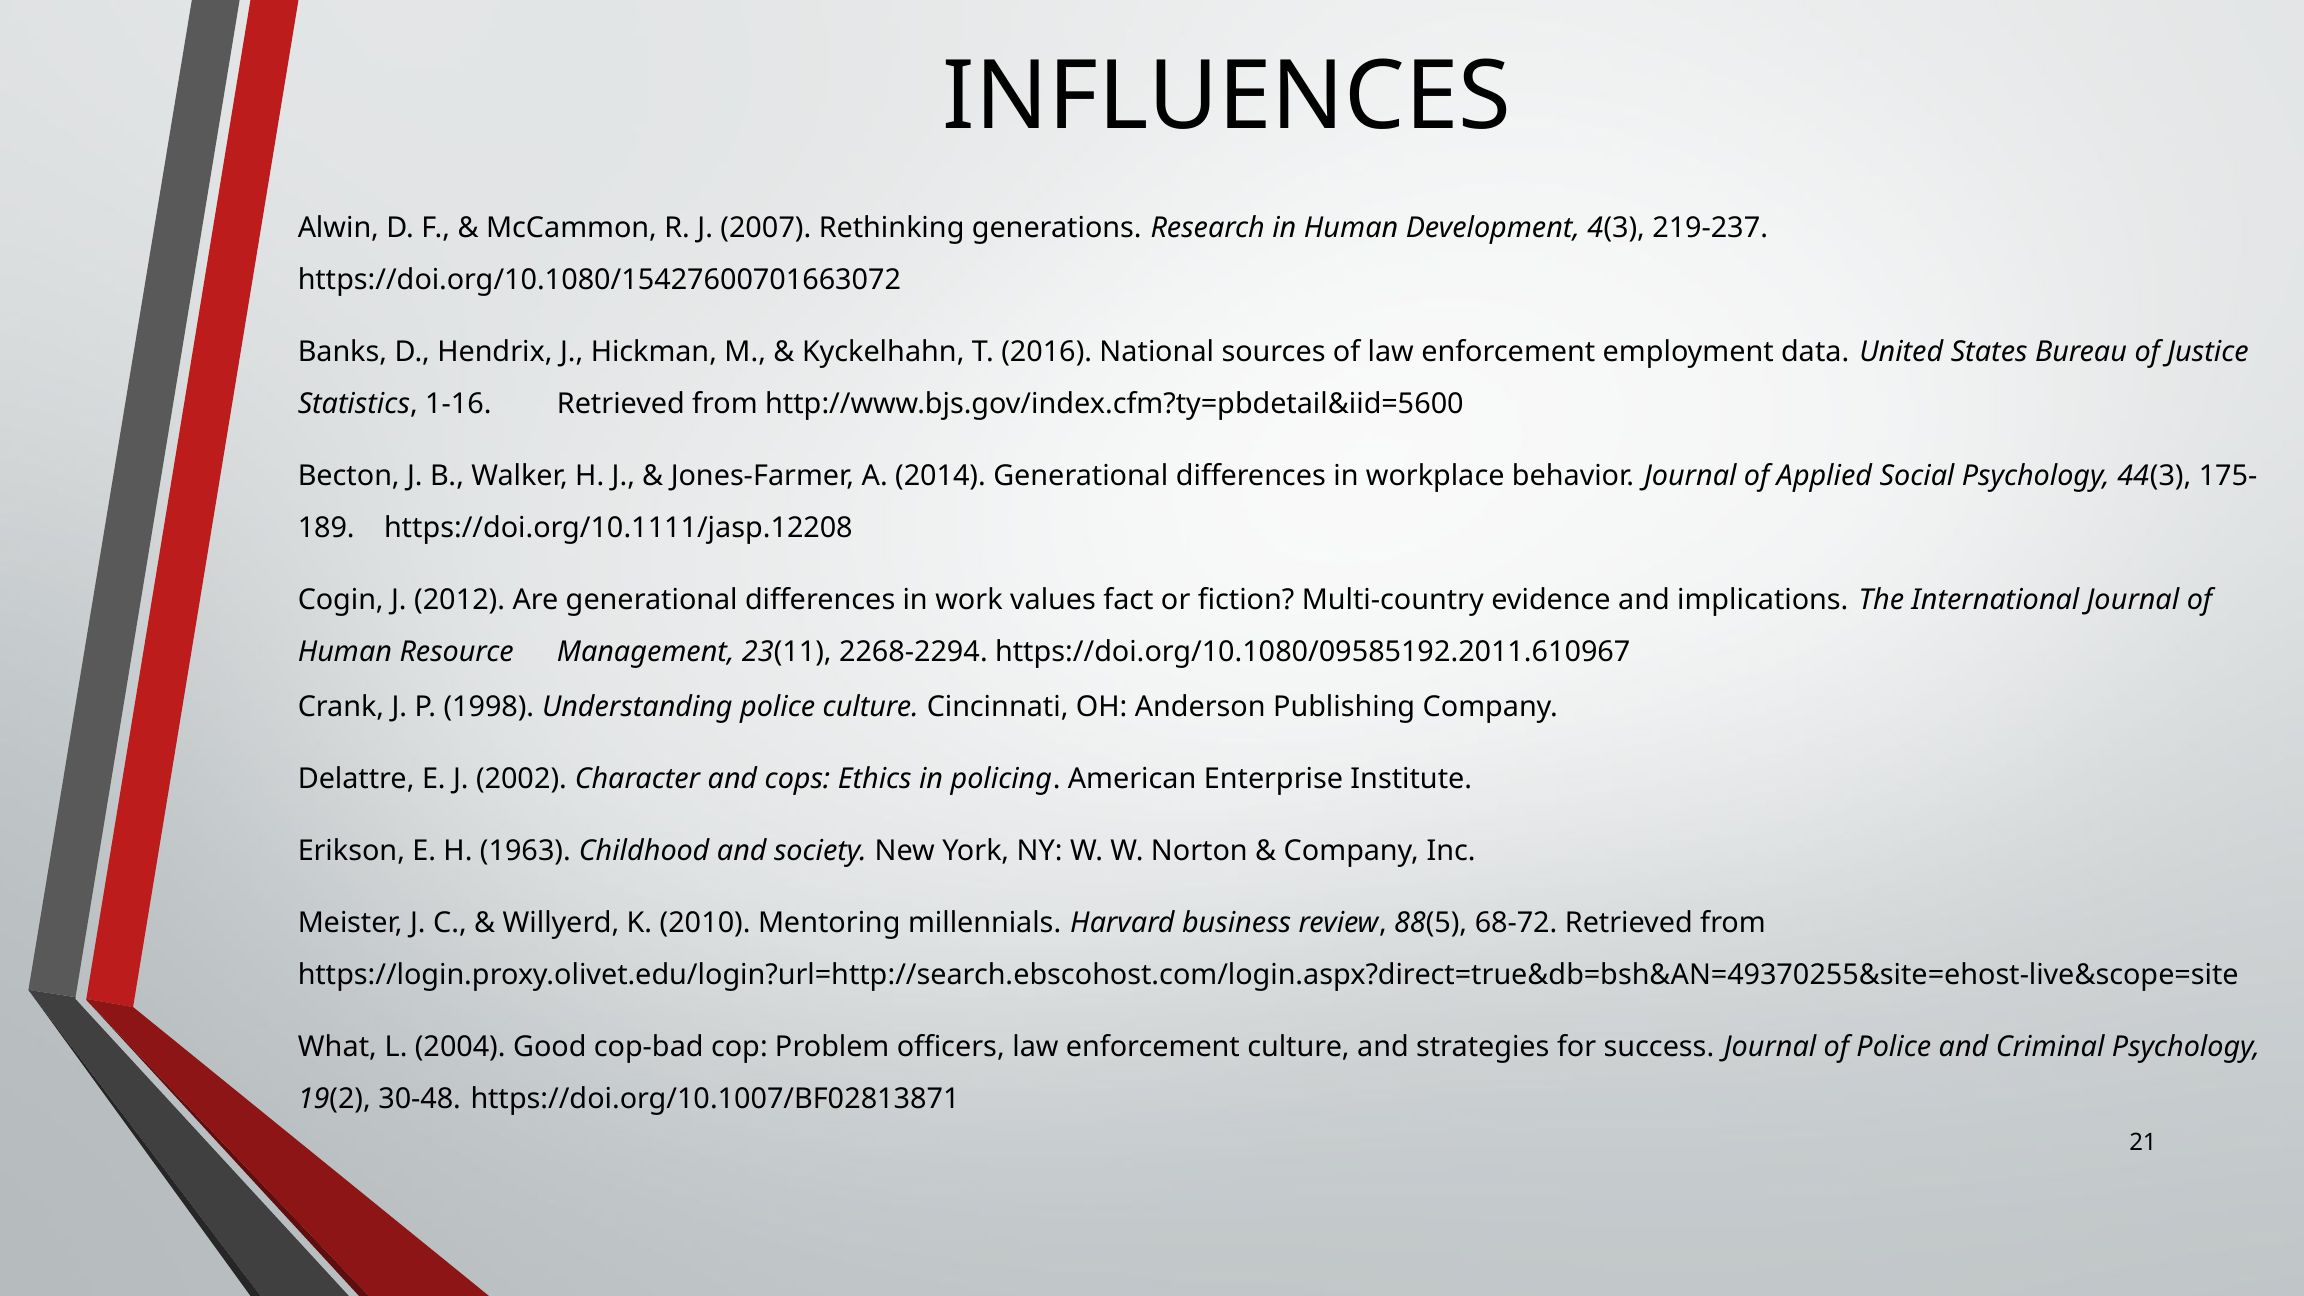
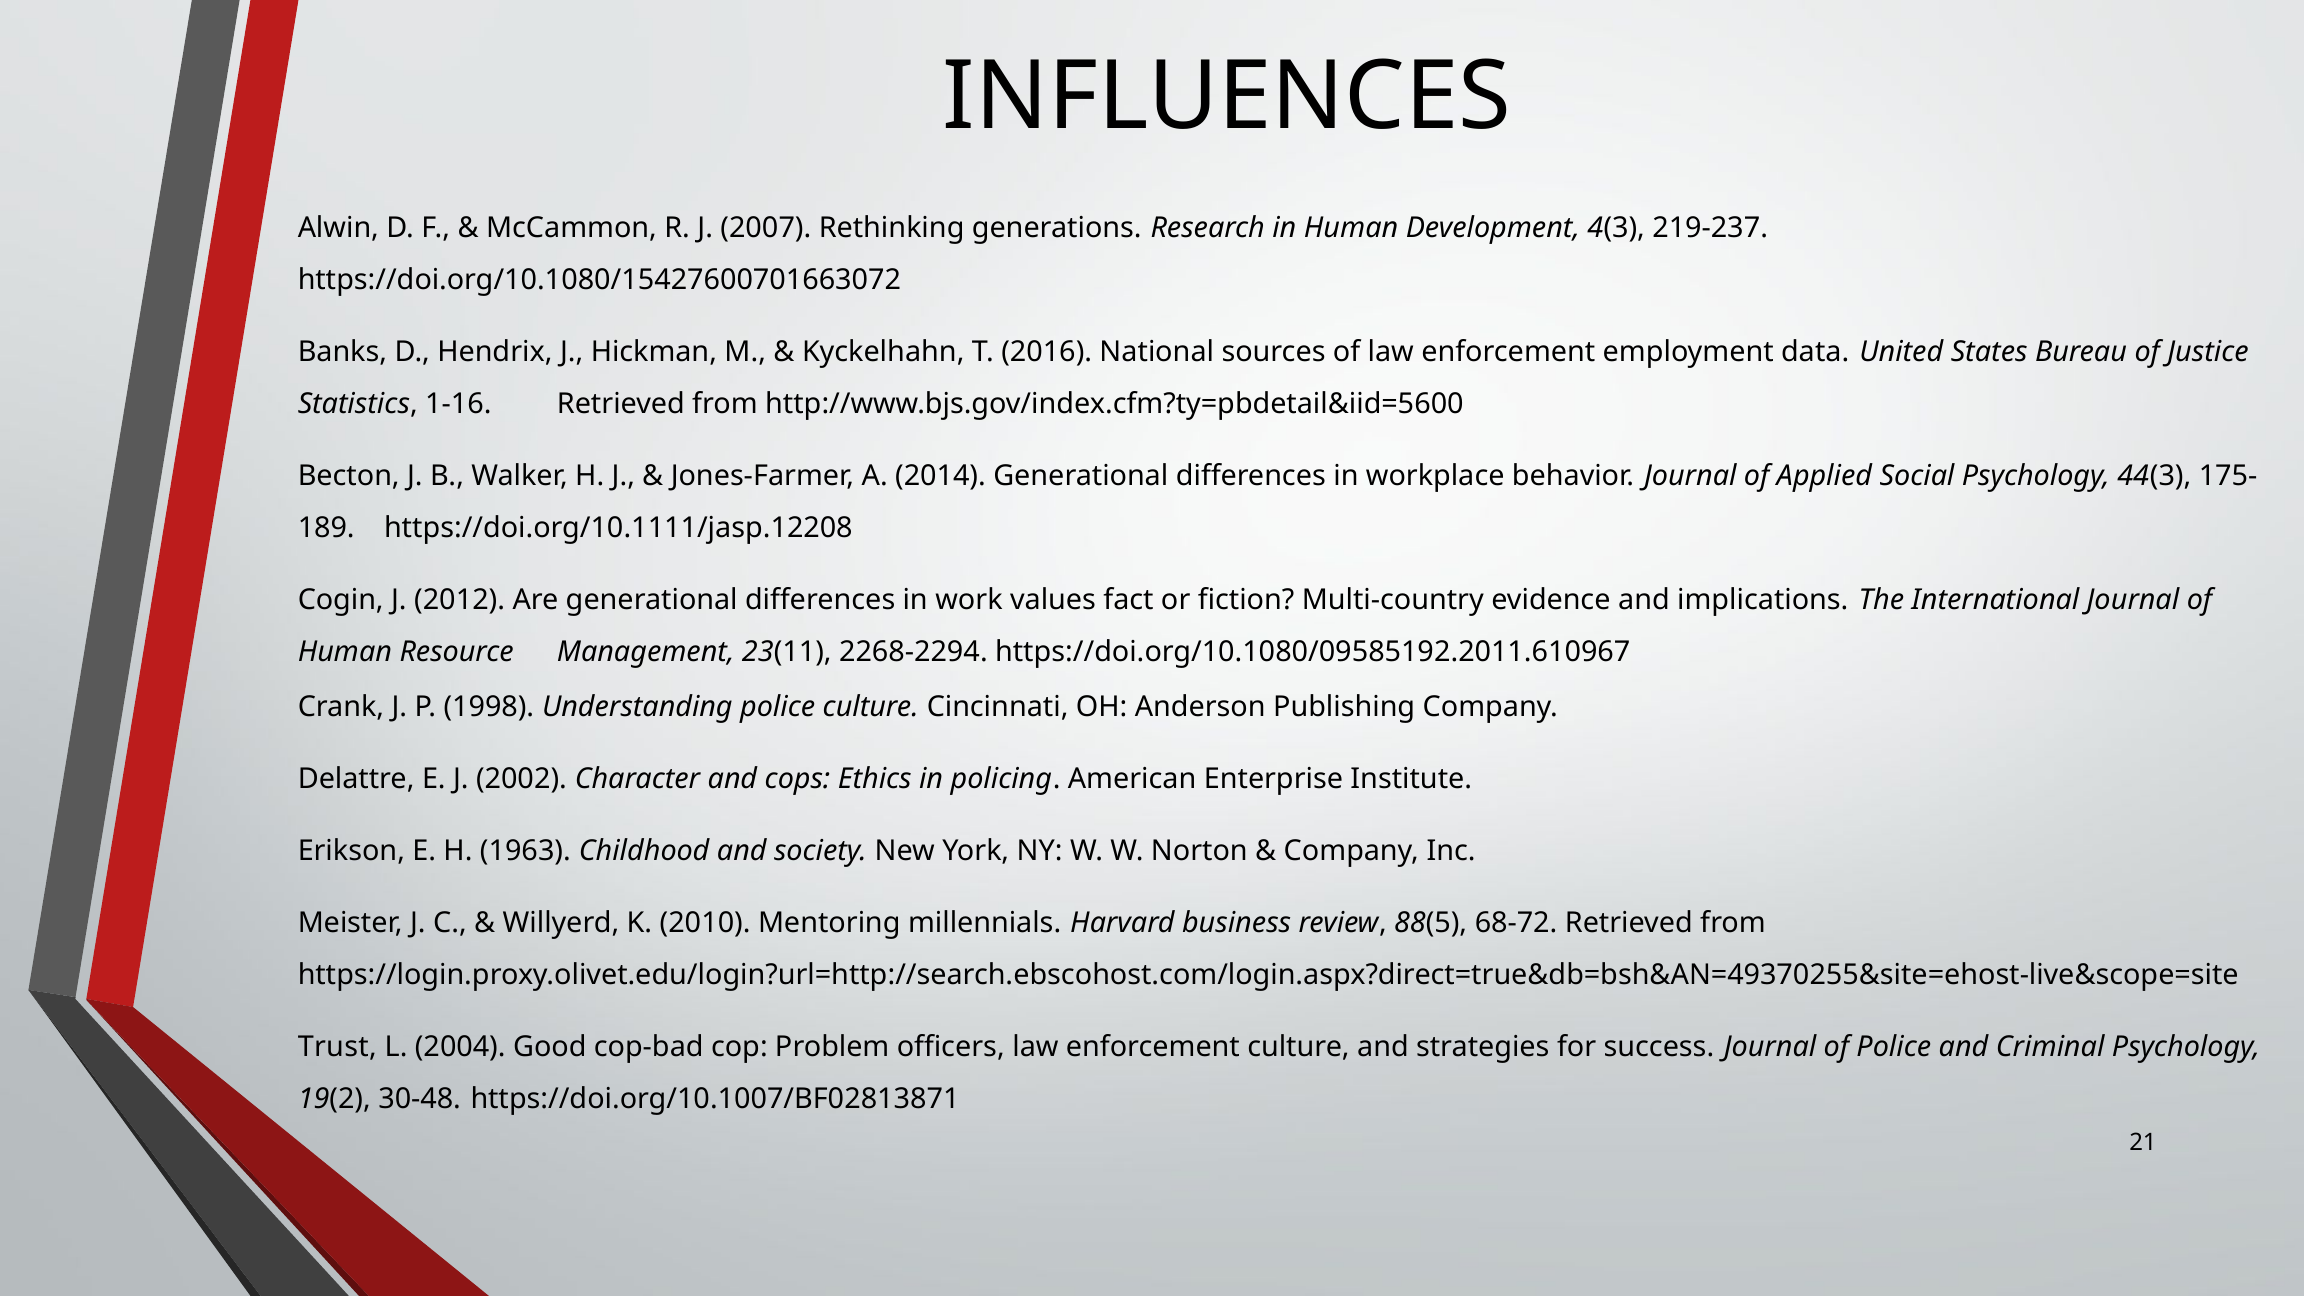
What: What -> Trust
